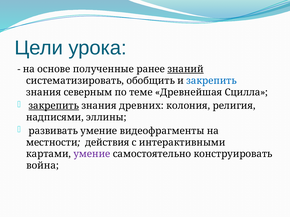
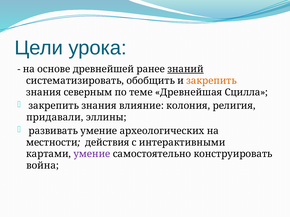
полученные: полученные -> древнейшей
закрепить at (212, 81) colour: blue -> orange
закрепить at (54, 106) underline: present -> none
древних: древних -> влияние
надписями: надписями -> придавали
видеофрагменты: видеофрагменты -> археологических
